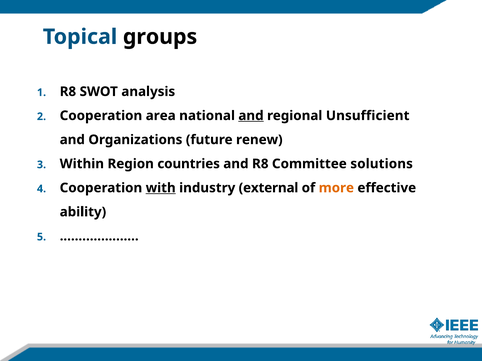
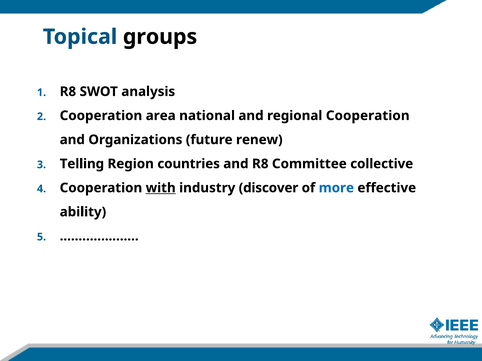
and at (251, 116) underline: present -> none
regional Unsufficient: Unsufficient -> Cooperation
Within: Within -> Telling
solutions: solutions -> collective
external: external -> discover
more colour: orange -> blue
